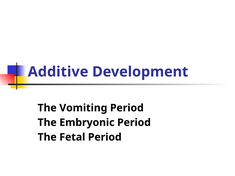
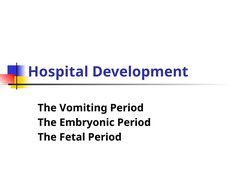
Additive: Additive -> Hospital
